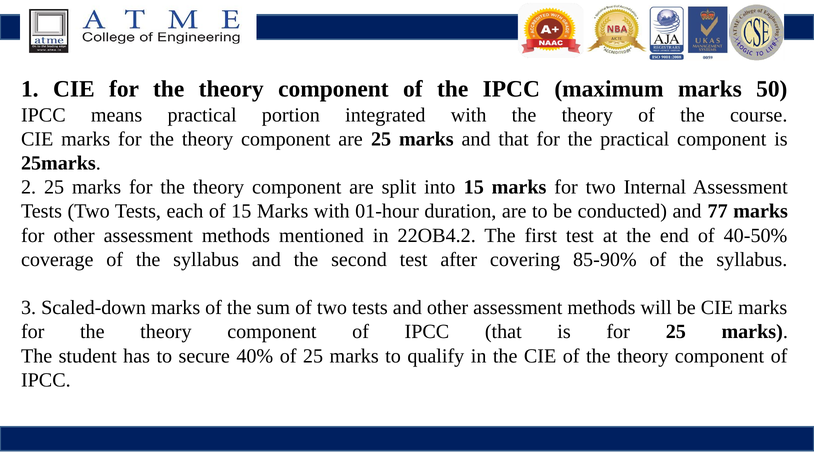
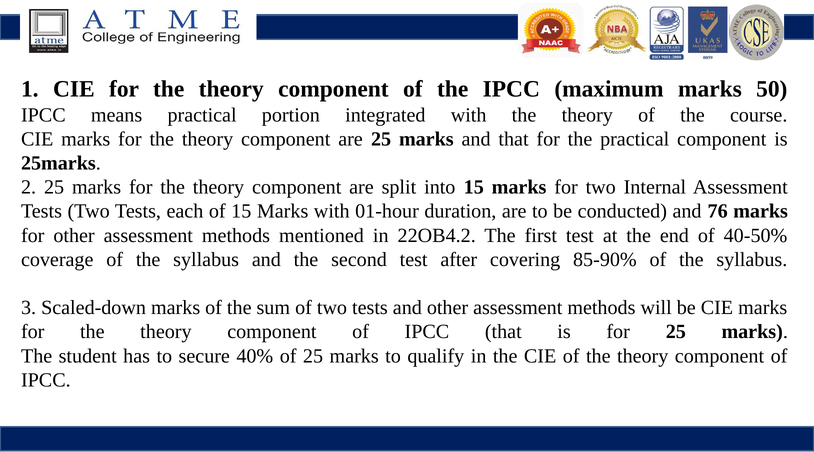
77: 77 -> 76
